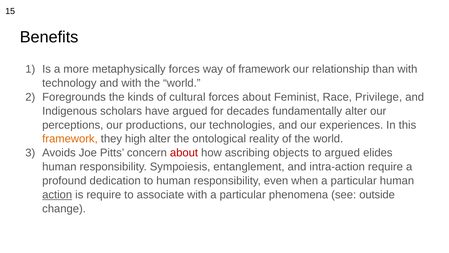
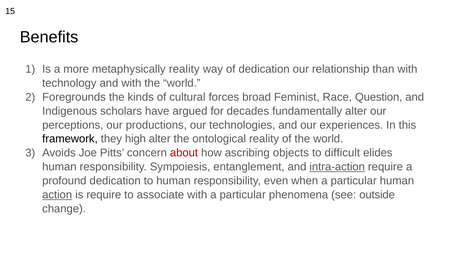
metaphysically forces: forces -> reality
of framework: framework -> dedication
forces about: about -> broad
Privilege: Privilege -> Question
framework at (70, 139) colour: orange -> black
to argued: argued -> difficult
intra-action underline: none -> present
